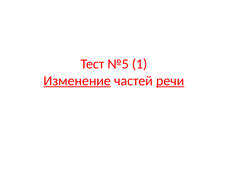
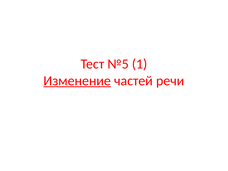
речи underline: present -> none
